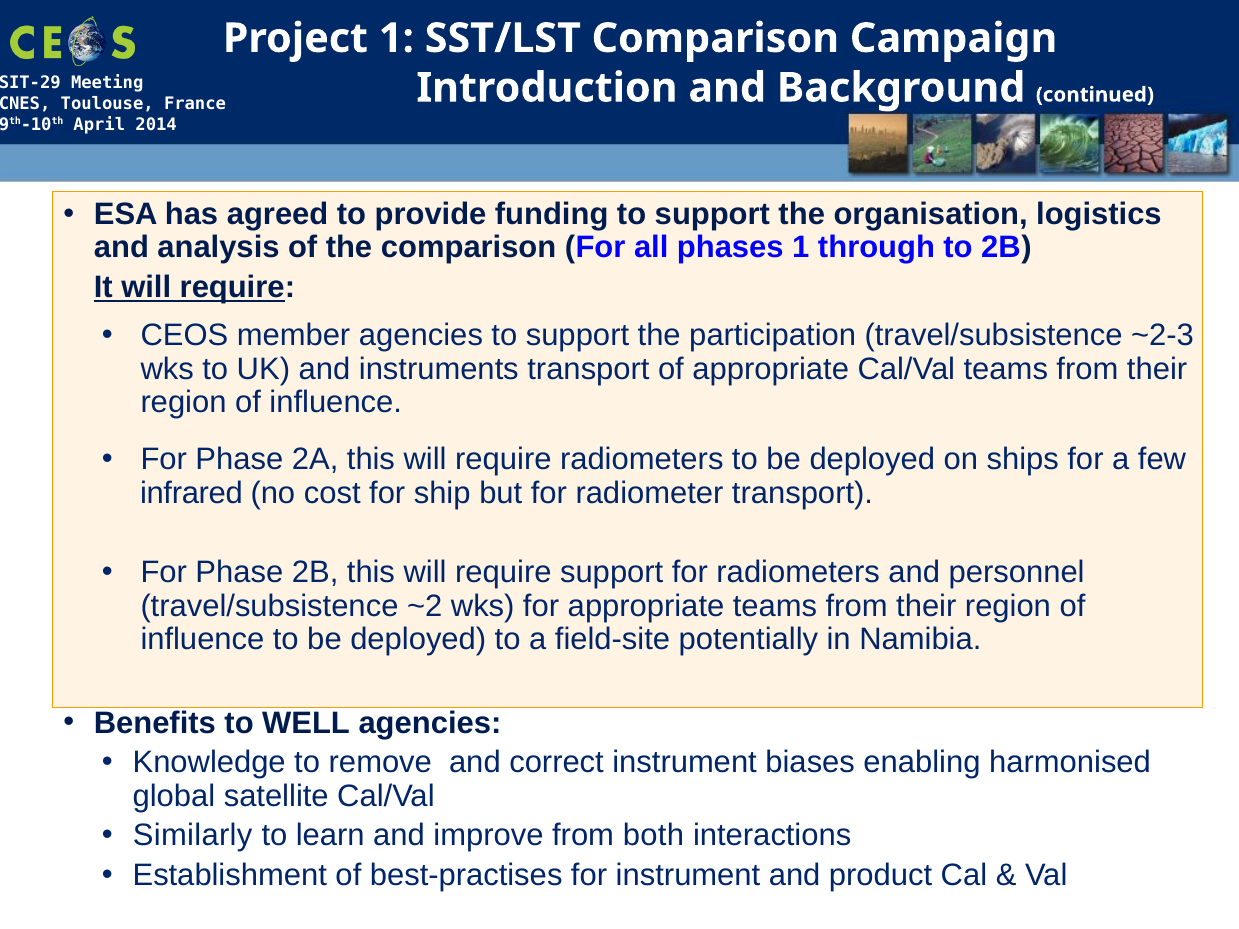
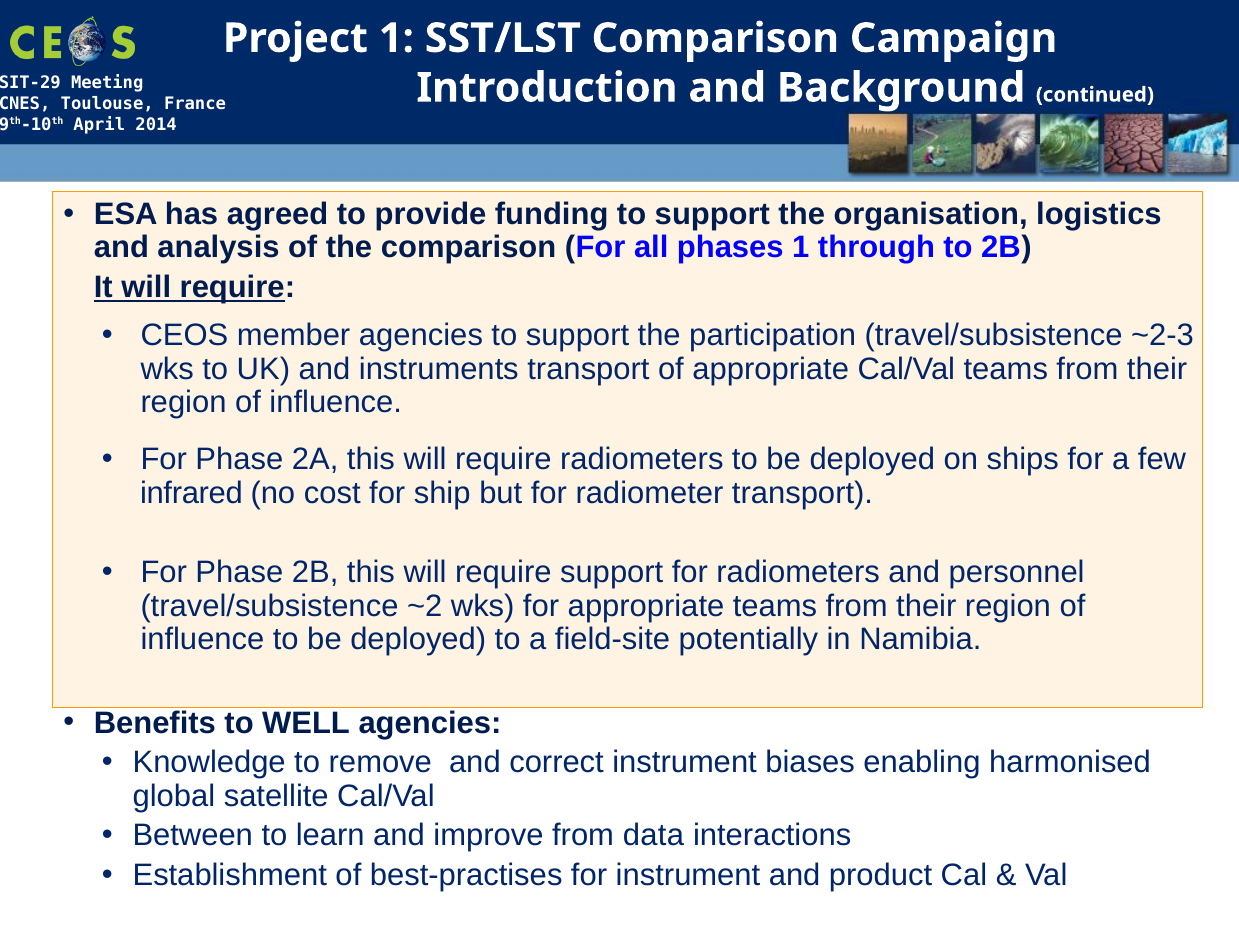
Similarly: Similarly -> Between
both: both -> data
